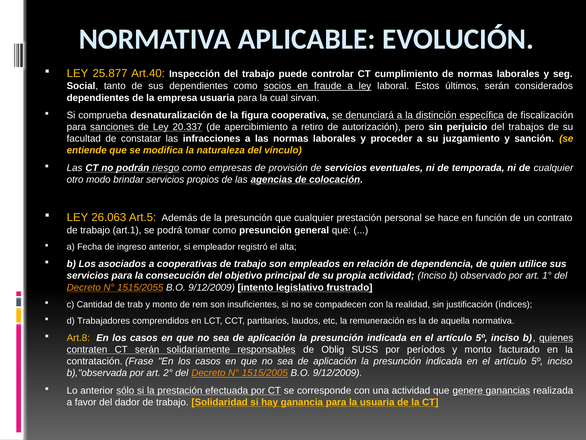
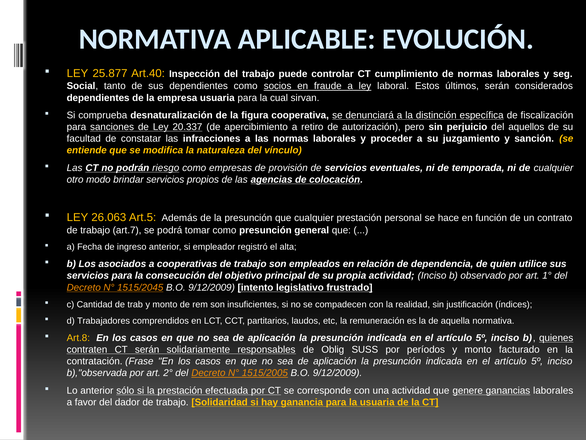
trabajos: trabajos -> aquellos
art.1: art.1 -> art.7
1515/2055: 1515/2055 -> 1515/2045
ganancias realizada: realizada -> laborales
